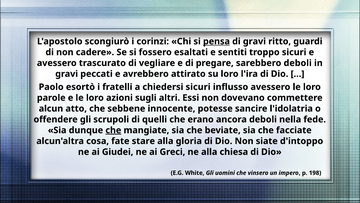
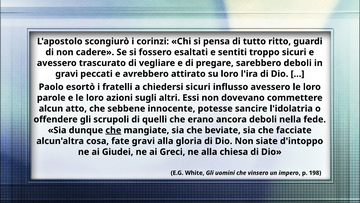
pensa underline: present -> none
di gravi: gravi -> tutto
fate stare: stare -> gravi
